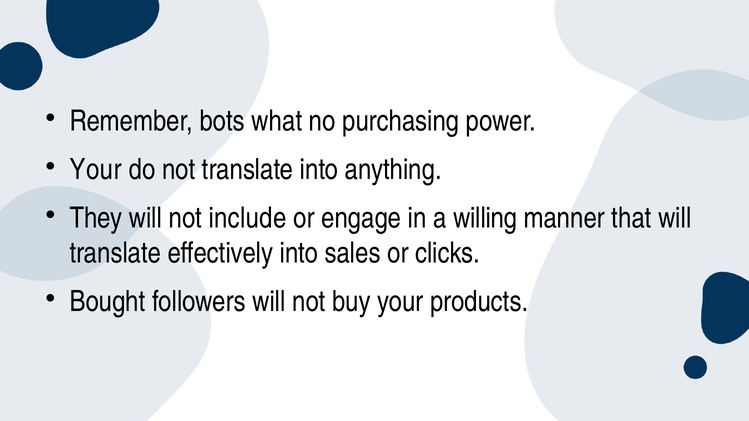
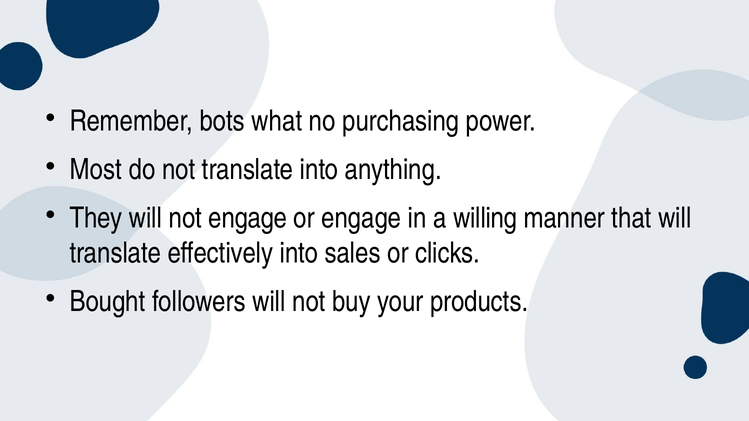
Your at (96, 170): Your -> Most
not include: include -> engage
